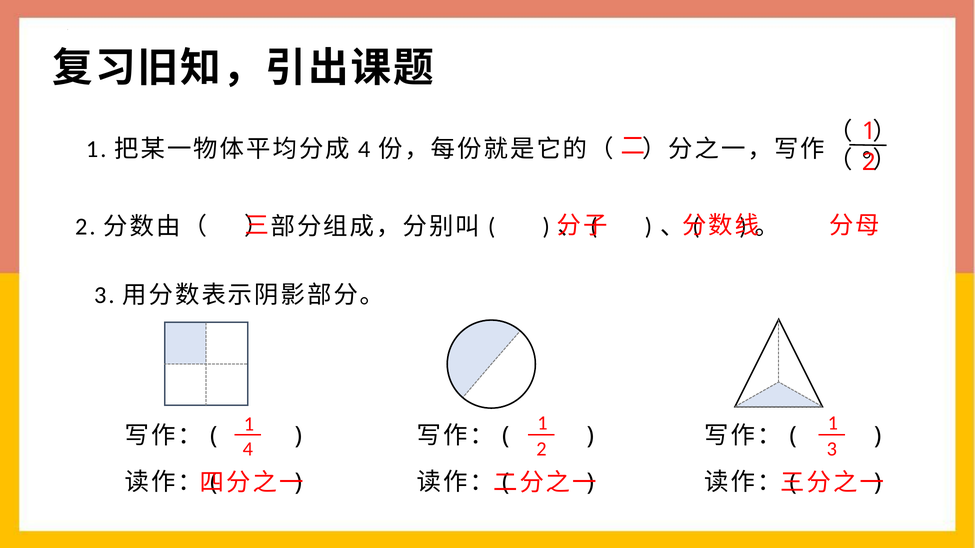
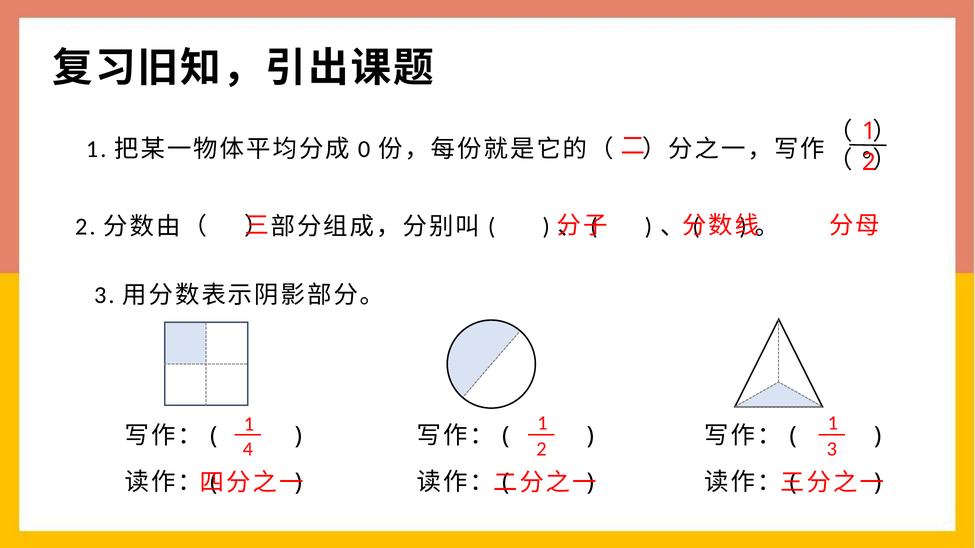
4 at (364, 149): 4 -> 0
